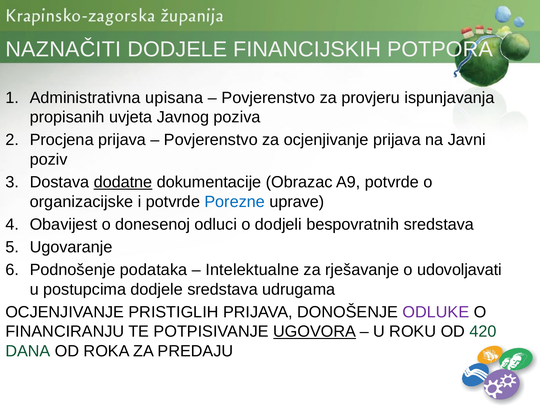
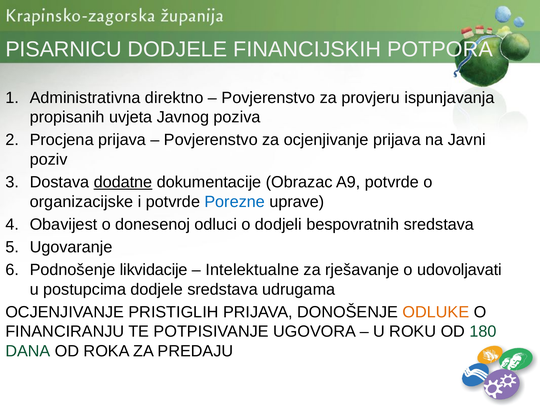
NAZNAČITI: NAZNAČITI -> PISARNICU
upisana: upisana -> direktno
podataka: podataka -> likvidacije
ODLUKE colour: purple -> orange
UGOVORA underline: present -> none
420: 420 -> 180
